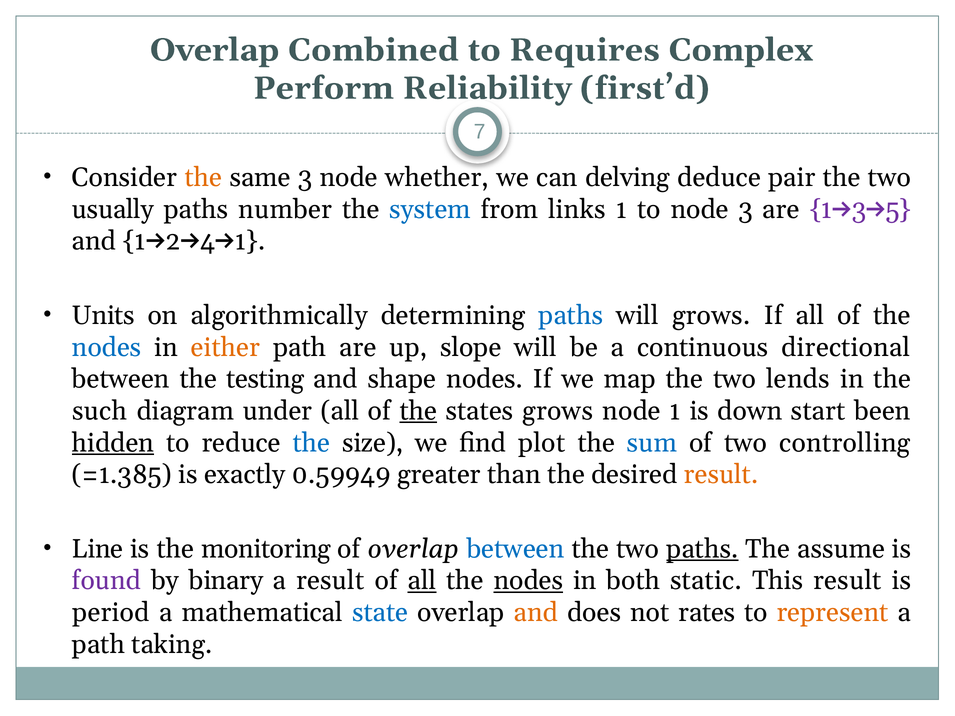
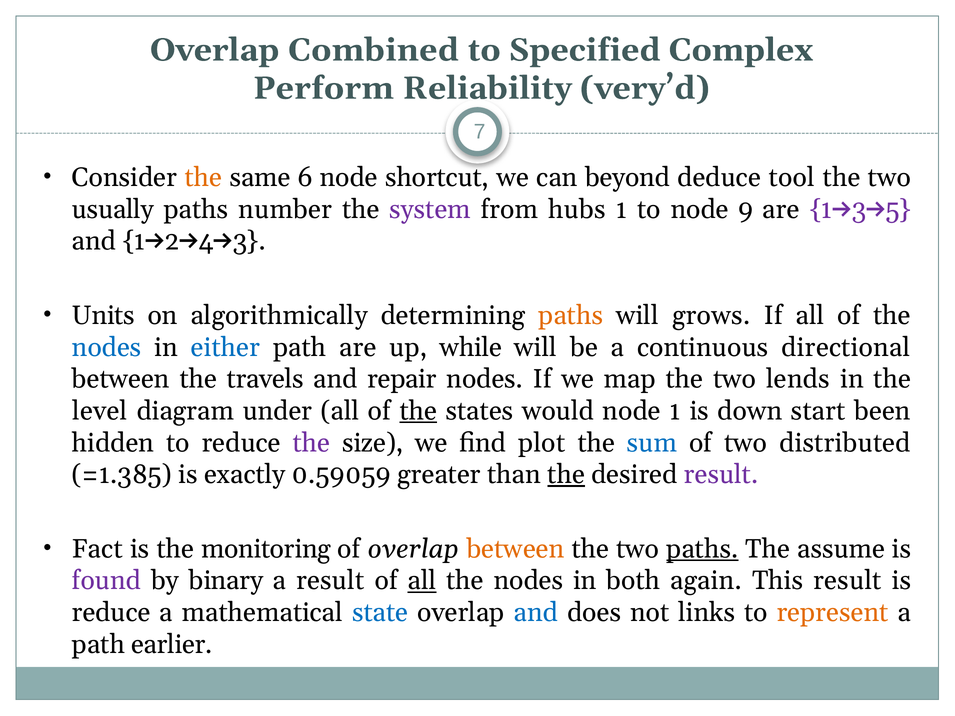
Requires: Requires -> Specified
first’d: first’d -> very’d
same 3: 3 -> 6
whether: whether -> shortcut
delving: delving -> beyond
pair: pair -> tool
system colour: blue -> purple
links: links -> hubs
node 3: 3 -> 9
1→2→4→1: 1→2→4→1 -> 1→2→4→3
paths at (571, 316) colour: blue -> orange
either colour: orange -> blue
slope: slope -> while
testing: testing -> travels
shape: shape -> repair
such: such -> level
states grows: grows -> would
hidden underline: present -> none
the at (311, 443) colour: blue -> purple
controlling: controlling -> distributed
0.59949: 0.59949 -> 0.59059
the at (566, 475) underline: none -> present
result at (721, 475) colour: orange -> purple
Line: Line -> Fact
between at (515, 549) colour: blue -> orange
nodes at (528, 581) underline: present -> none
static: static -> again
period at (111, 613): period -> reduce
and at (536, 613) colour: orange -> blue
rates: rates -> links
taking: taking -> earlier
